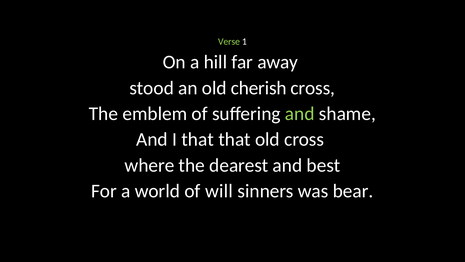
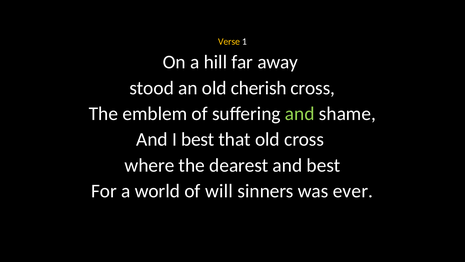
Verse colour: light green -> yellow
I that: that -> best
bear: bear -> ever
